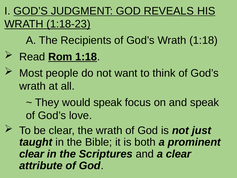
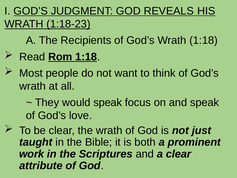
clear at (32, 154): clear -> work
